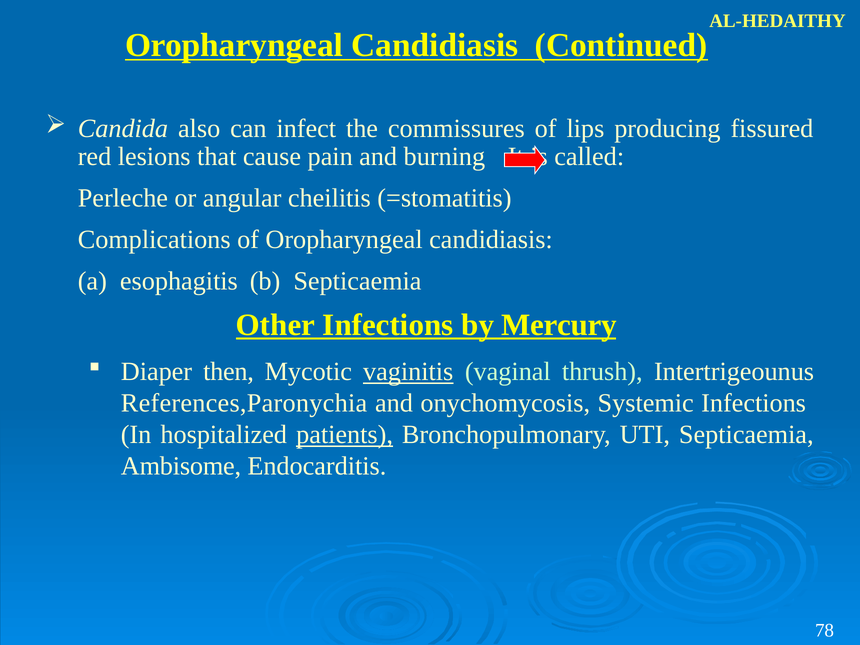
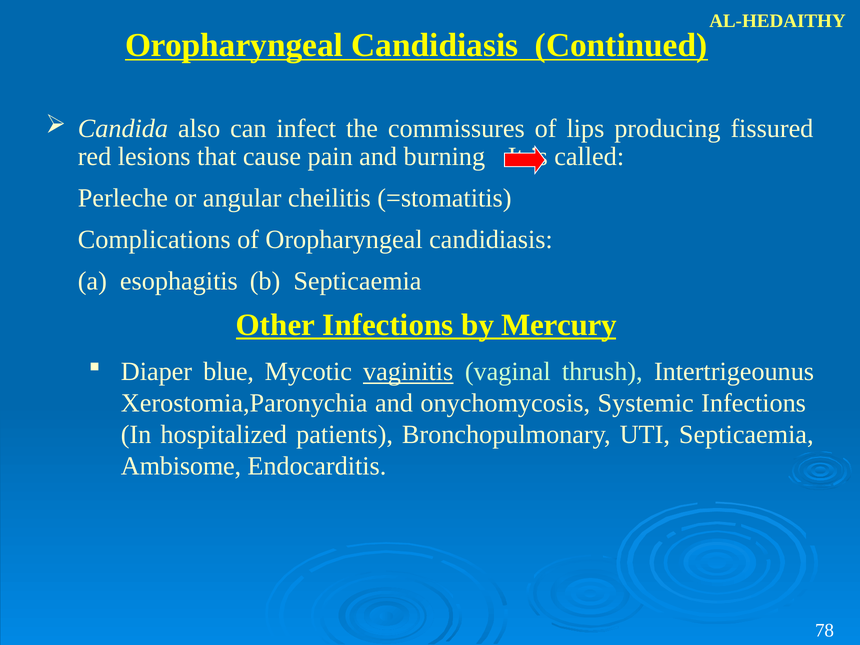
then: then -> blue
References,Paronychia: References,Paronychia -> Xerostomia,Paronychia
patients underline: present -> none
